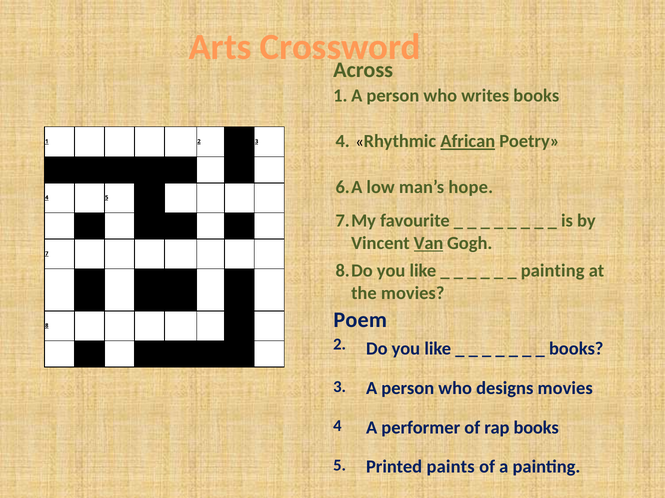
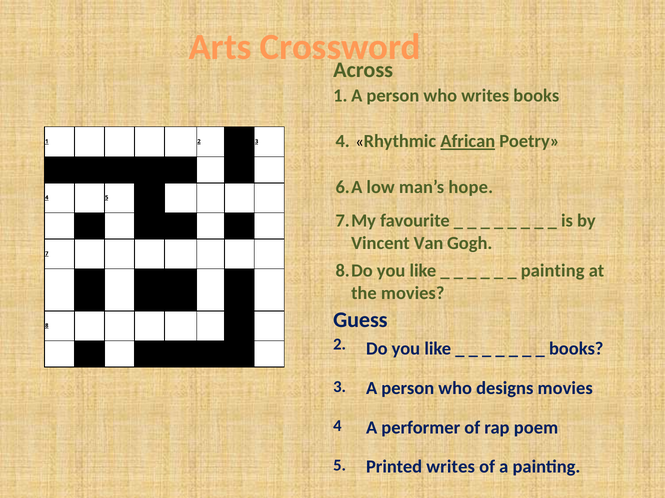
Van underline: present -> none
Poem: Poem -> Guess
rap books: books -> poem
Printed paints: paints -> writes
